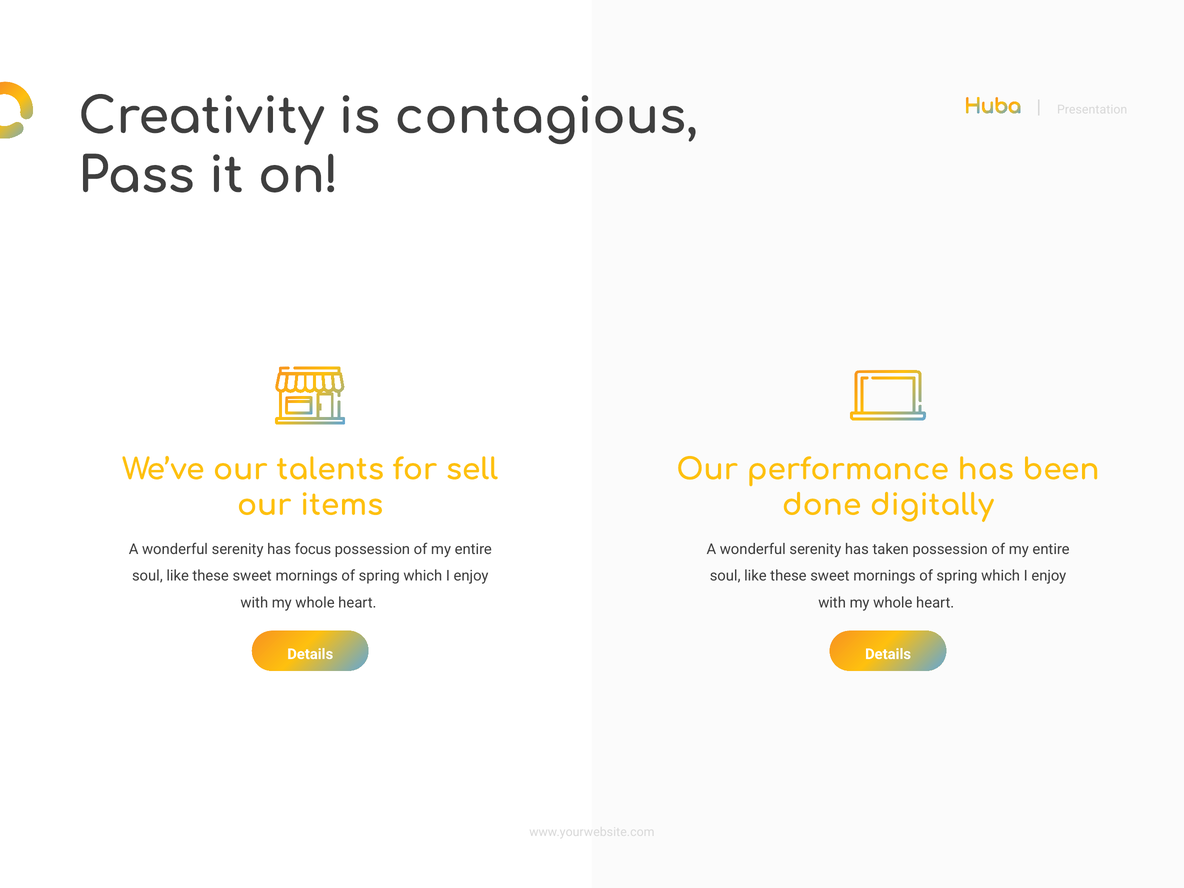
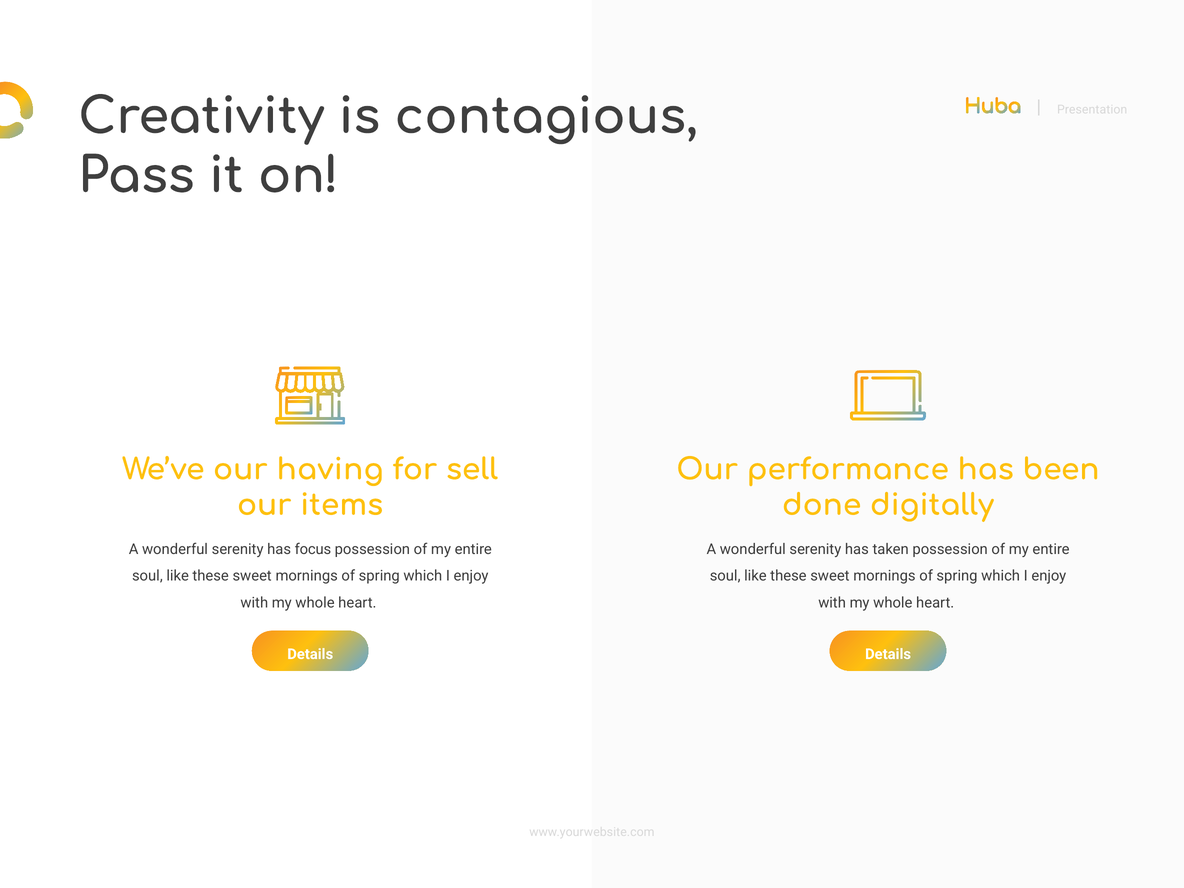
talents: talents -> having
